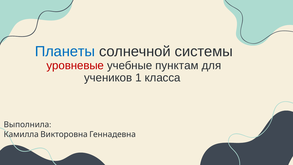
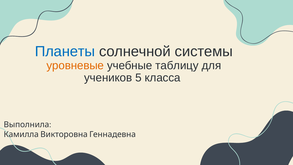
уровневые colour: red -> orange
пунктам: пунктам -> таблицу
1: 1 -> 5
